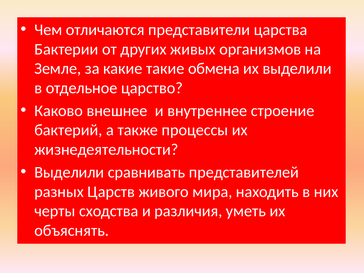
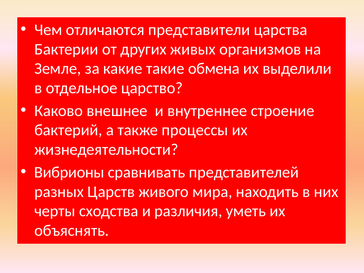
Выделили at (69, 172): Выделили -> Вибрионы
